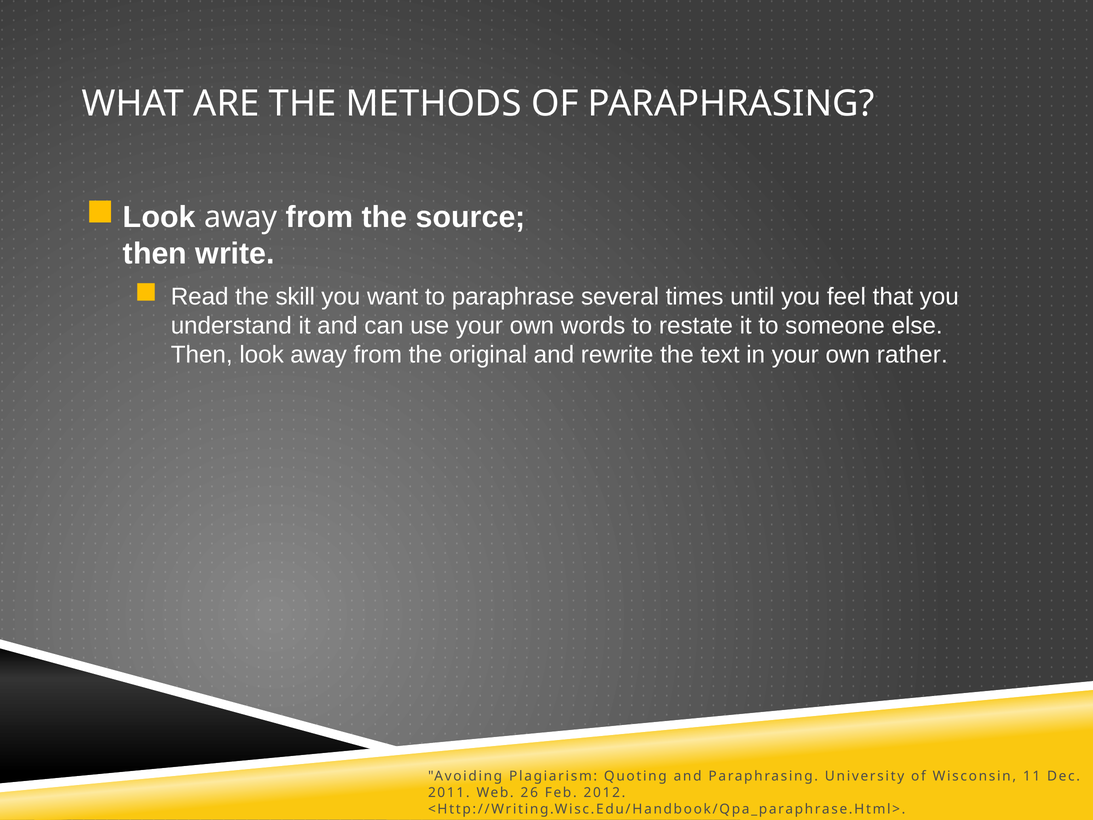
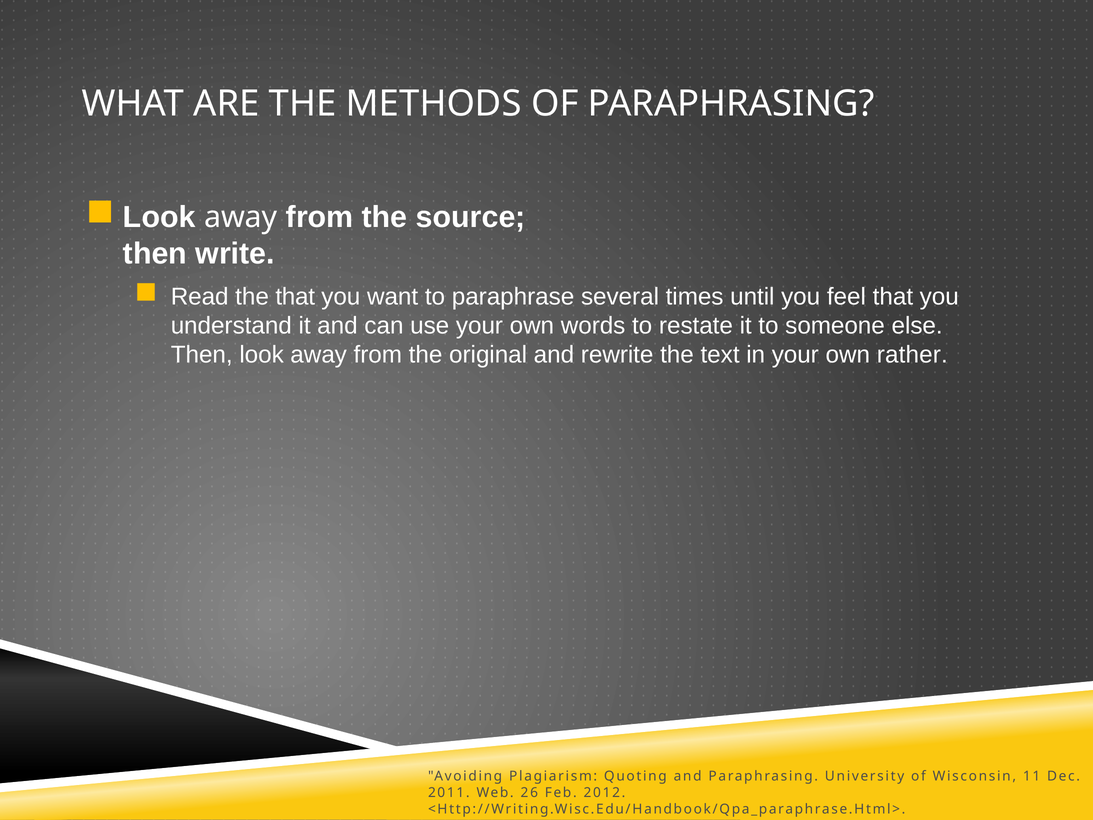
the skill: skill -> that
